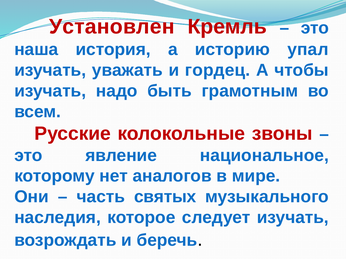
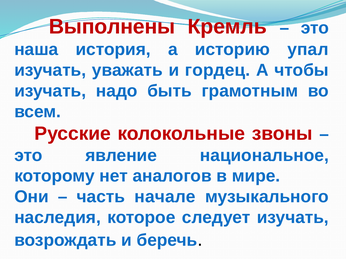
Установлен: Установлен -> Выполнены
святых: святых -> начале
